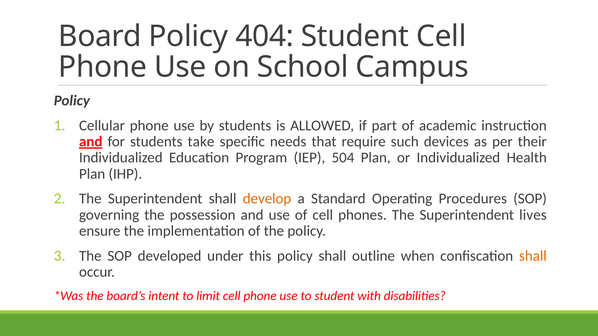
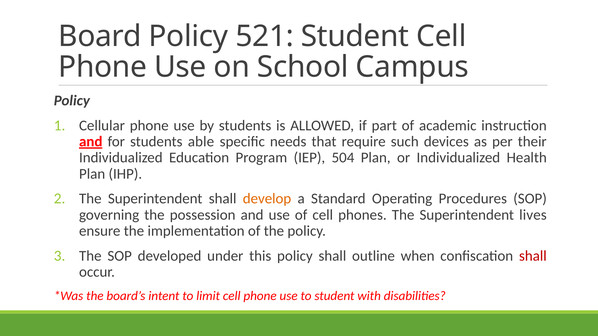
404: 404 -> 521
take: take -> able
shall at (533, 256) colour: orange -> red
